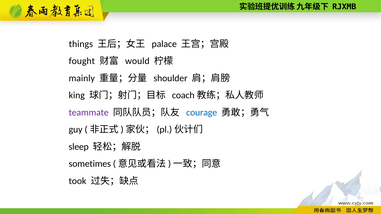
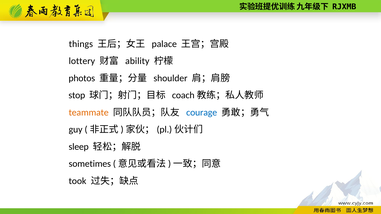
fought: fought -> lottery
would: would -> ability
mainly: mainly -> photos
king: king -> stop
teammate colour: purple -> orange
